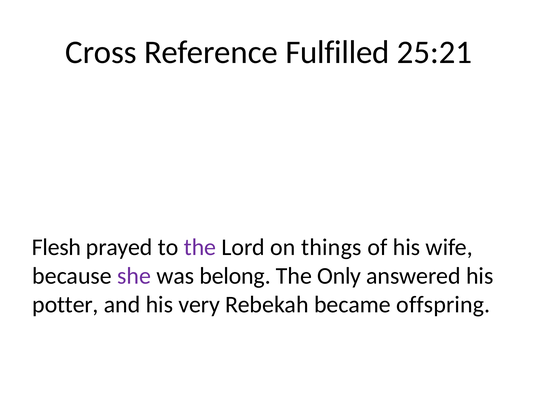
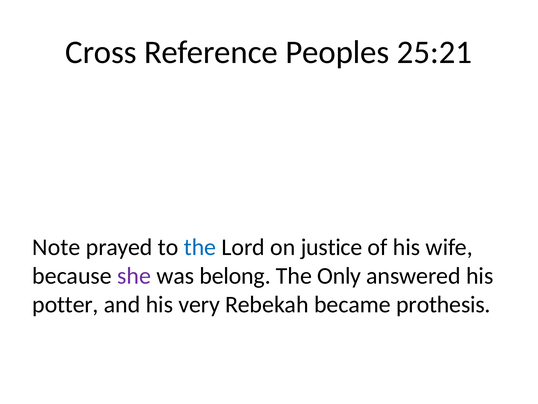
Fulfilled: Fulfilled -> Peoples
Flesh: Flesh -> Note
the at (200, 247) colour: purple -> blue
things: things -> justice
offspring: offspring -> prothesis
